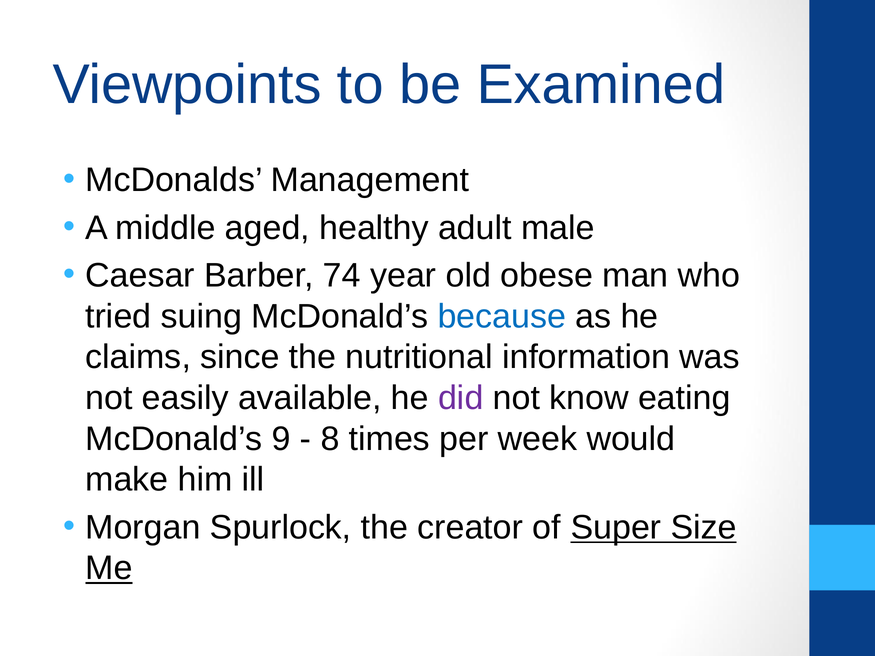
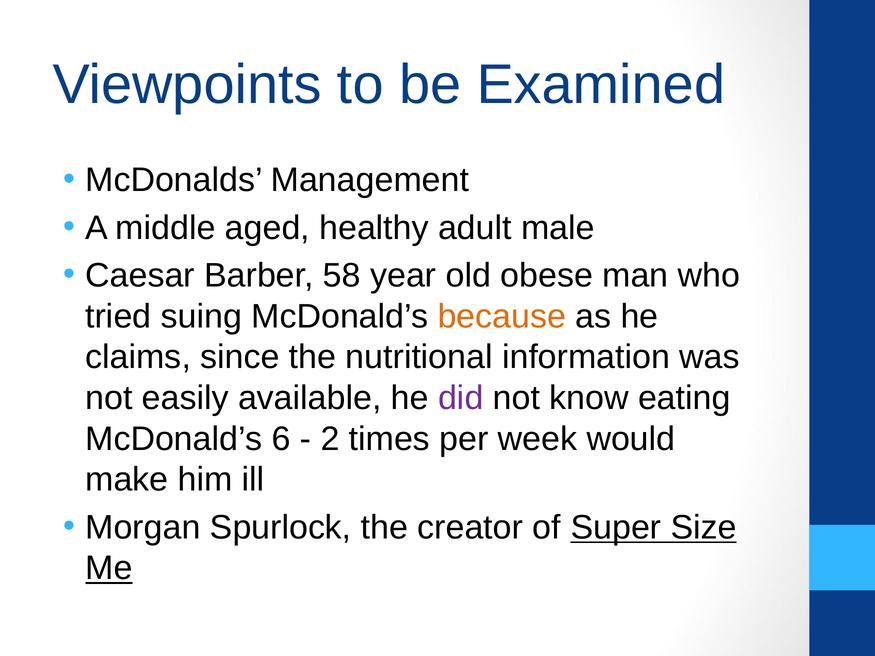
74: 74 -> 58
because colour: blue -> orange
9: 9 -> 6
8: 8 -> 2
